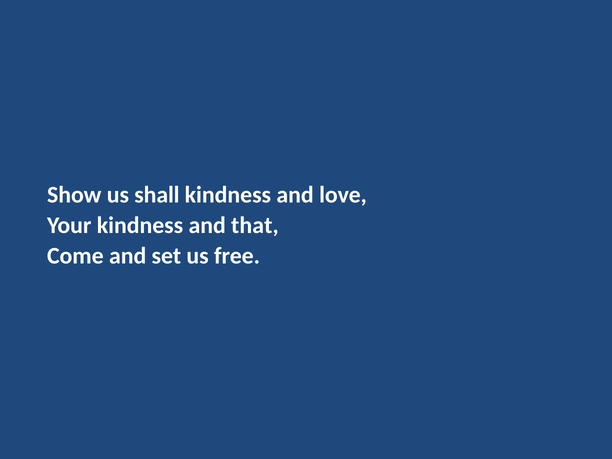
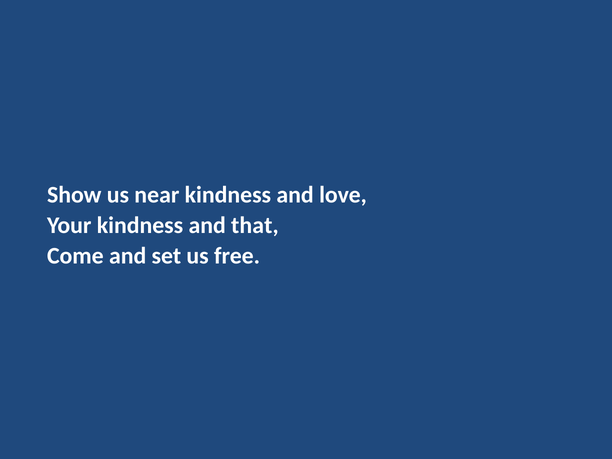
shall: shall -> near
